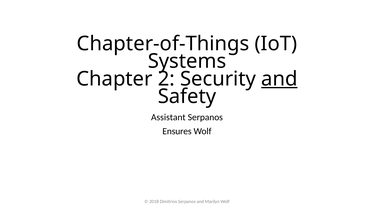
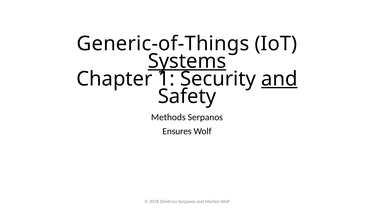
Chapter-of-Things: Chapter-of-Things -> Generic-of-Things
Systems underline: none -> present
2: 2 -> 1
Assistant: Assistant -> Methods
